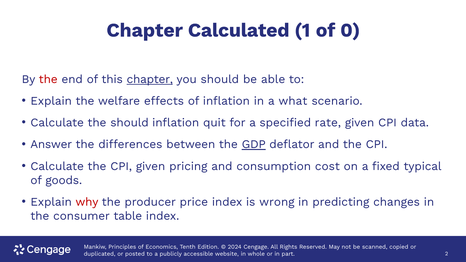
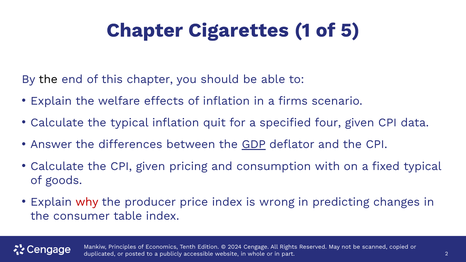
Calculated: Calculated -> Cigarettes
0: 0 -> 5
the at (48, 79) colour: red -> black
chapter at (150, 79) underline: present -> none
what: what -> firms
the should: should -> typical
rate: rate -> four
cost: cost -> with
